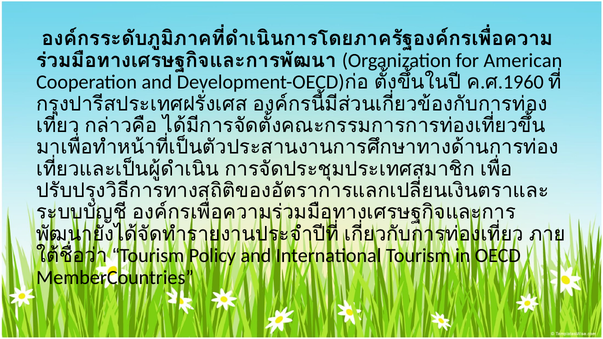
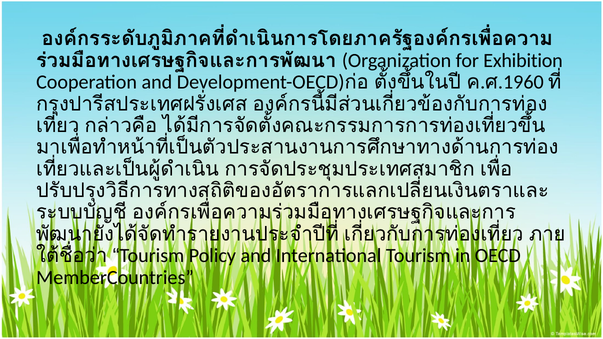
American: American -> Exhibition
